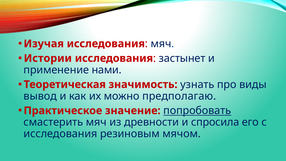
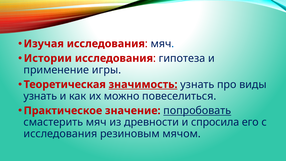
застынет: застынет -> гипотеза
нами: нами -> игры
значимость underline: none -> present
вывод at (40, 96): вывод -> узнать
предполагаю: предполагаю -> повеселиться
